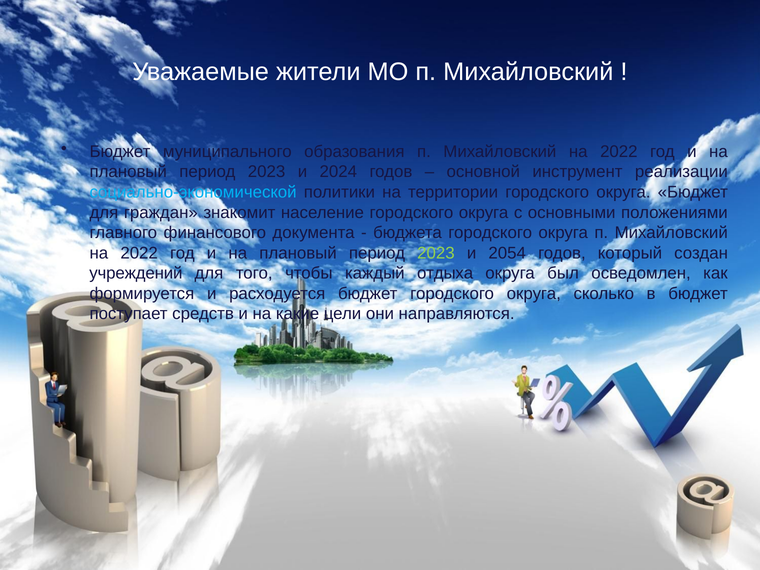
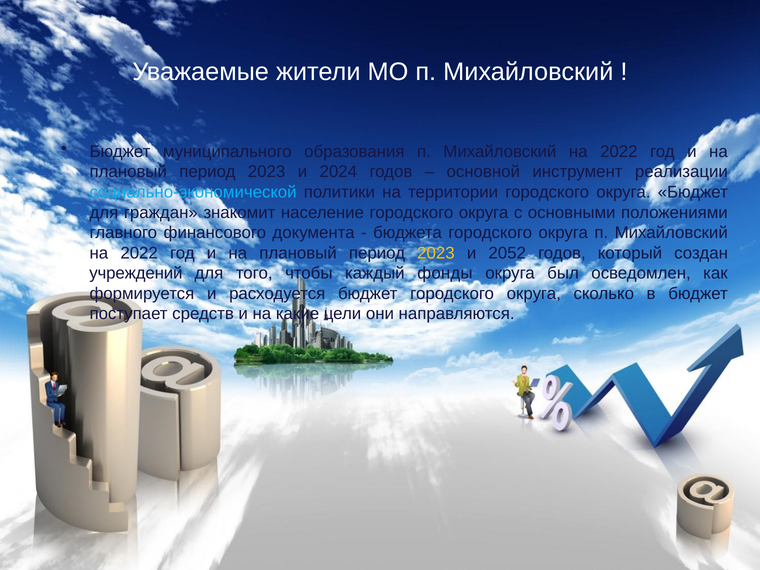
2023 at (436, 253) colour: light green -> yellow
2054: 2054 -> 2052
отдыха: отдыха -> фонды
